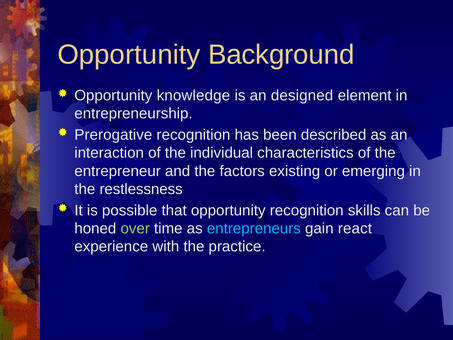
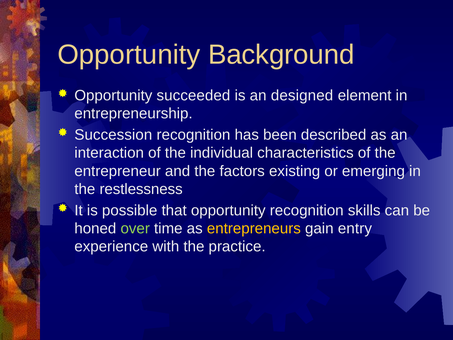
knowledge: knowledge -> succeeded
Prerogative: Prerogative -> Succession
entrepreneurs colour: light blue -> yellow
react: react -> entry
